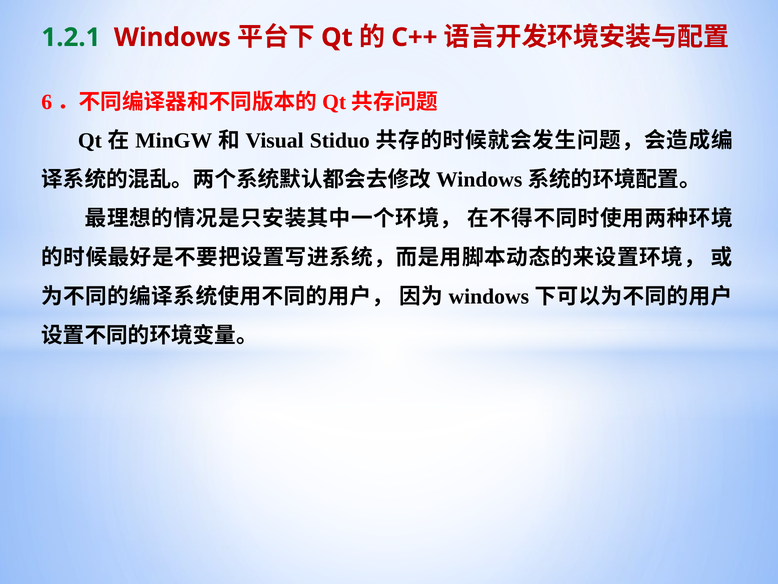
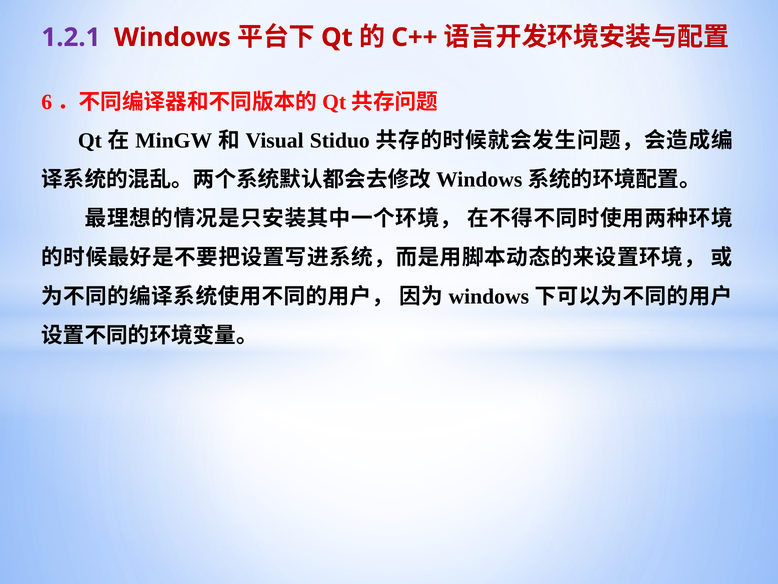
1.2.1 colour: green -> purple
